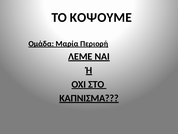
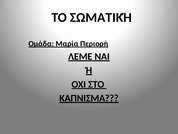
ΚΟΨΟΥΜΕ: ΚΟΨΟΥΜΕ -> ΣΩΜΑΤΙΚΉ
